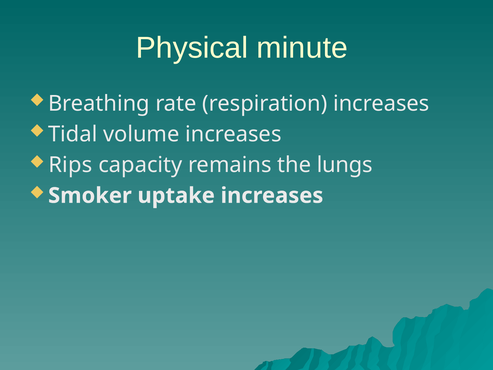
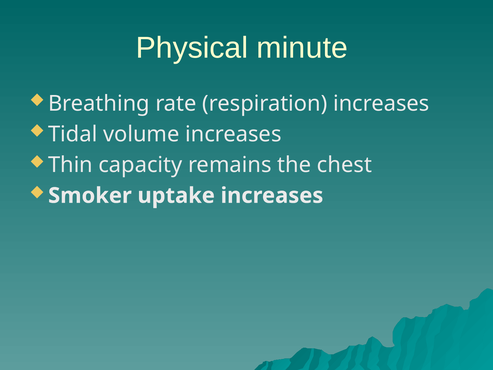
Rips: Rips -> Thin
lungs: lungs -> chest
